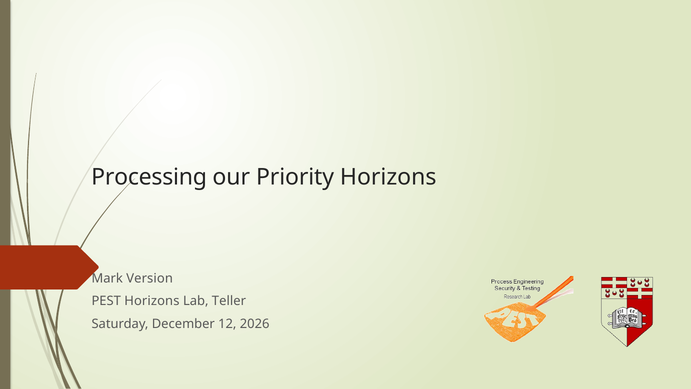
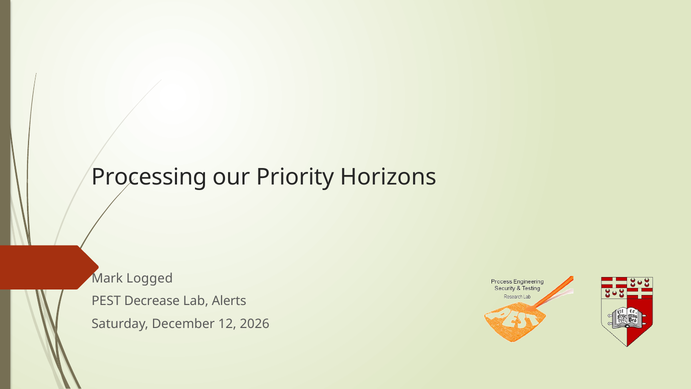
Version: Version -> Logged
PEST Horizons: Horizons -> Decrease
Teller: Teller -> Alerts
